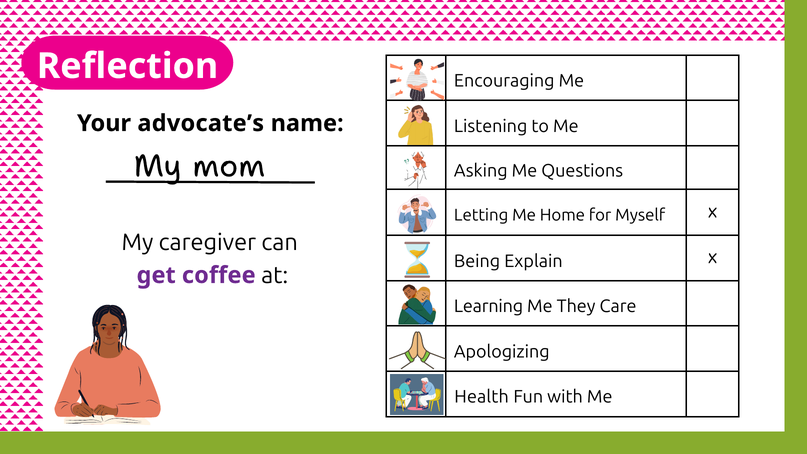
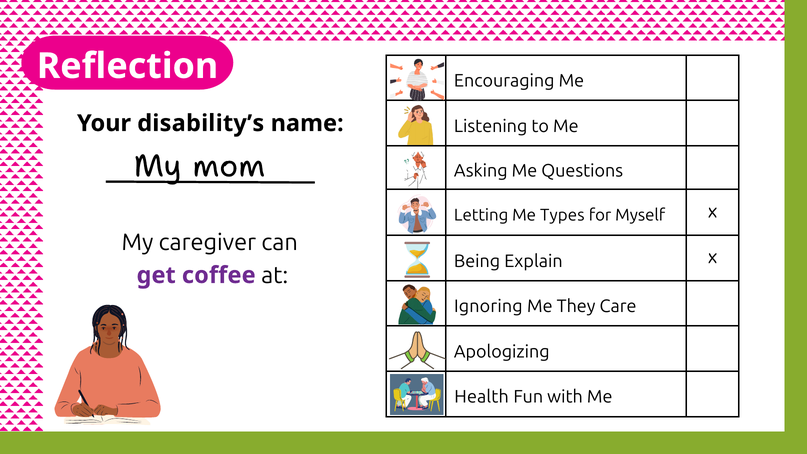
advocate’s: advocate’s -> disability’s
Home: Home -> Types
Learning: Learning -> Ignoring
